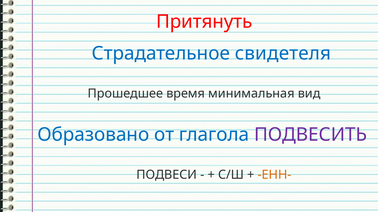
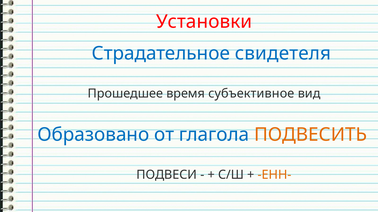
Притянуть: Притянуть -> Установки
минимальная: минимальная -> субъективное
ПОДВЕСИТЬ colour: purple -> orange
